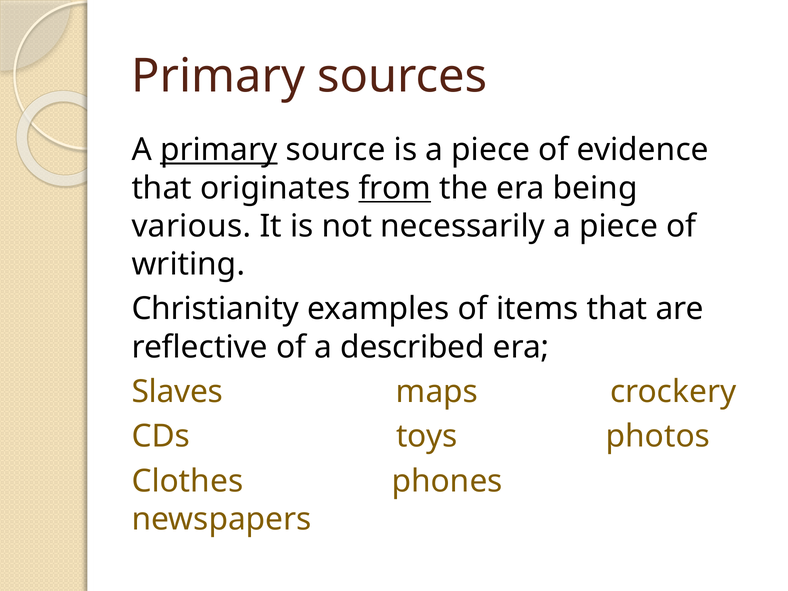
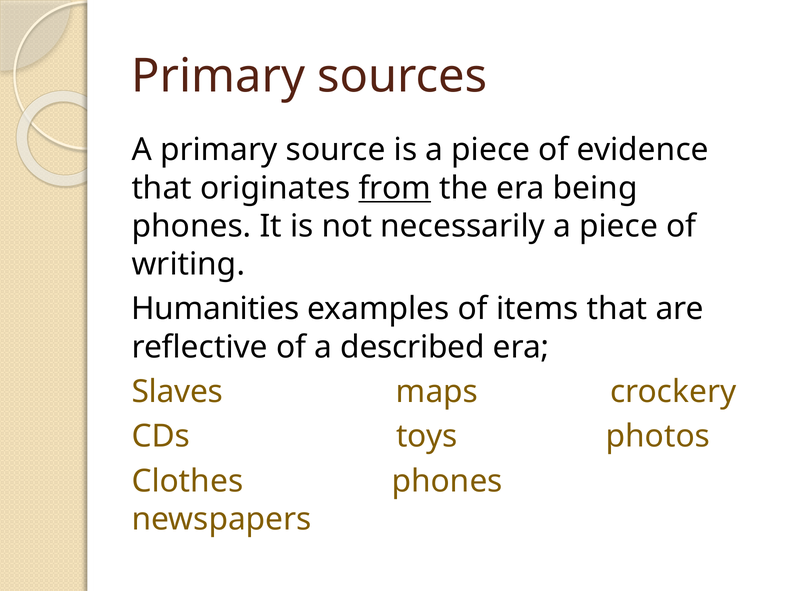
primary at (219, 150) underline: present -> none
various at (191, 226): various -> phones
Christianity: Christianity -> Humanities
